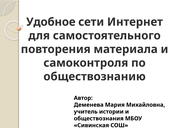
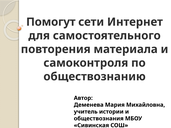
Удобное: Удобное -> Помогут
